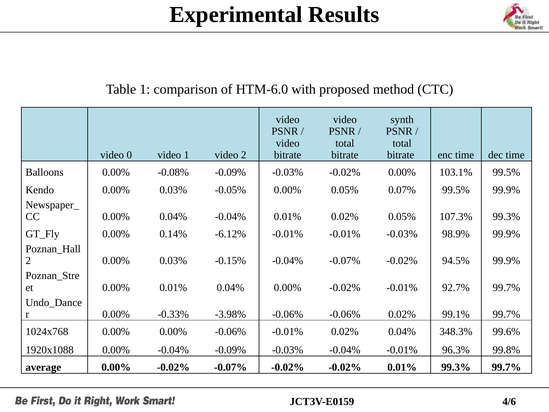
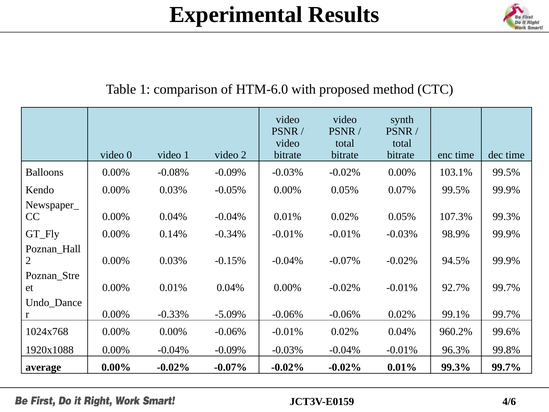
-6.12%: -6.12% -> -0.34%
-3.98%: -3.98% -> -5.09%
348.3%: 348.3% -> 960.2%
